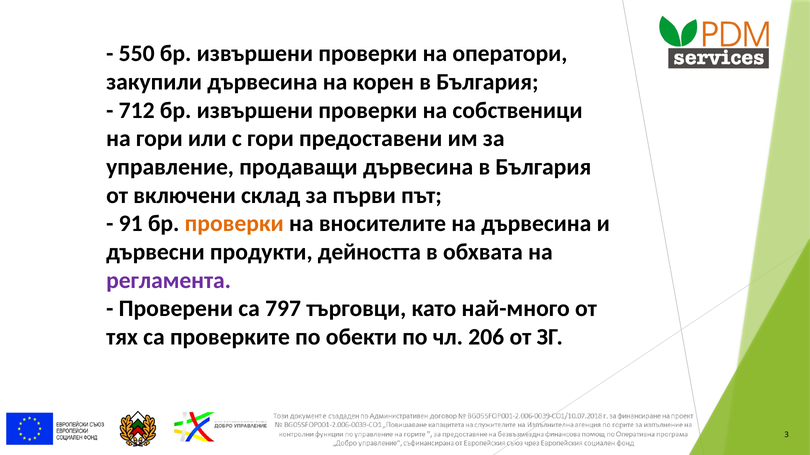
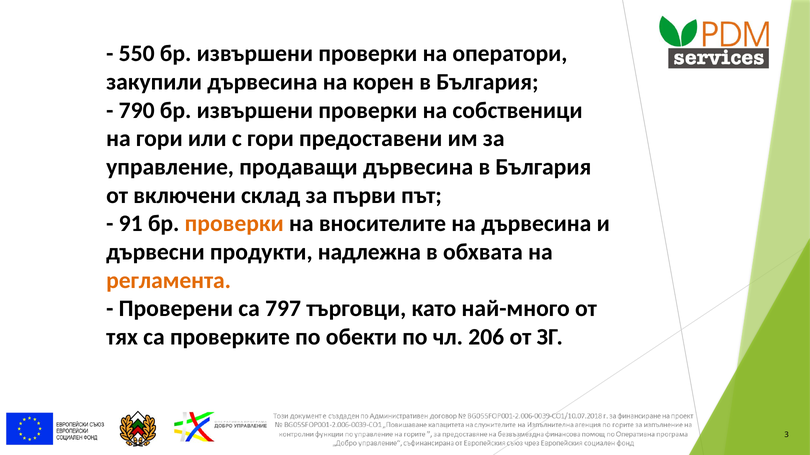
712: 712 -> 790
дейността: дейността -> надлежна
регламента colour: purple -> orange
